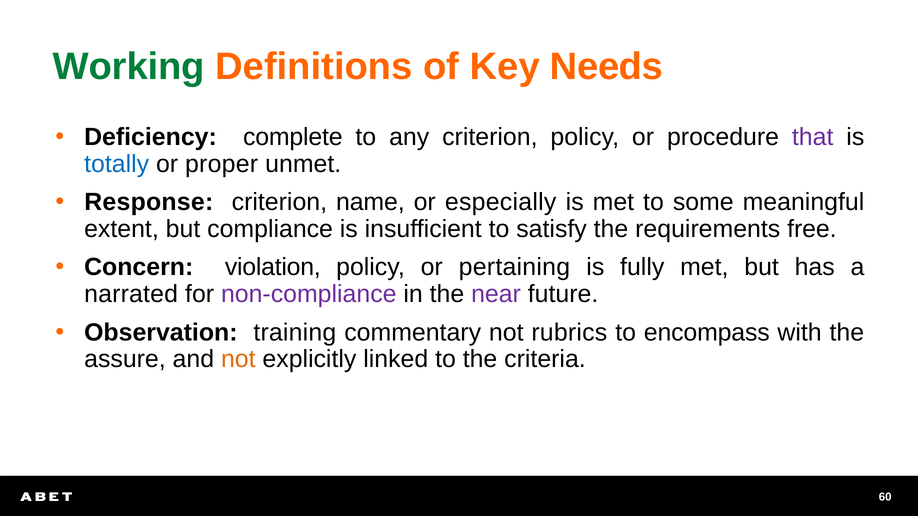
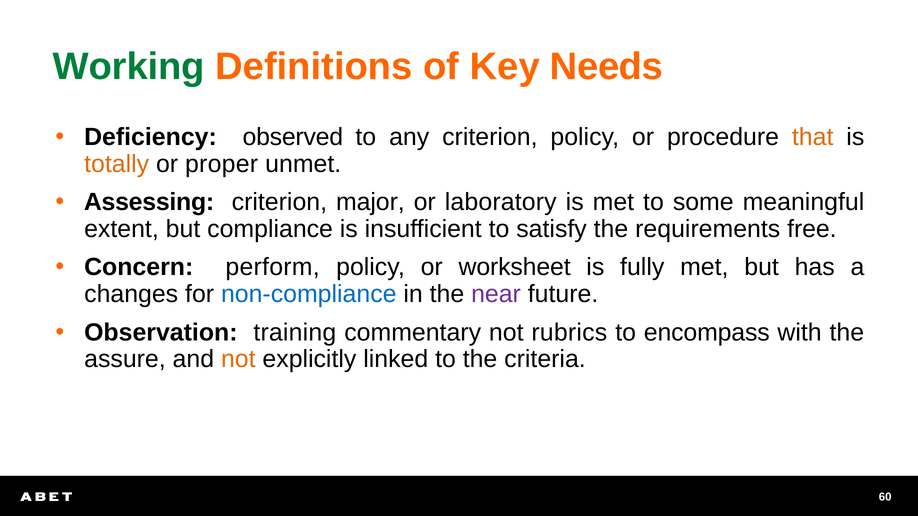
complete: complete -> observed
that colour: purple -> orange
totally colour: blue -> orange
Response: Response -> Assessing
name: name -> major
especially: especially -> laboratory
violation: violation -> perform
pertaining: pertaining -> worksheet
narrated: narrated -> changes
non-compliance colour: purple -> blue
